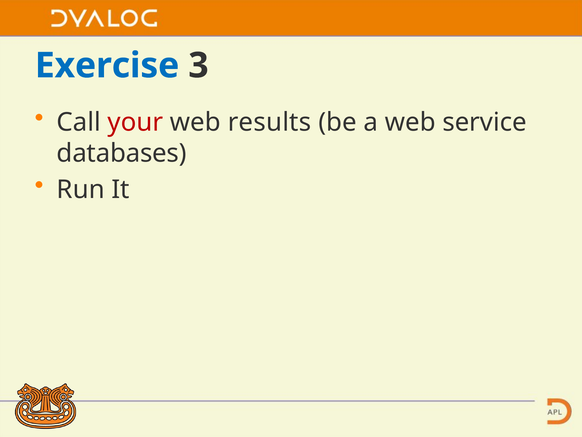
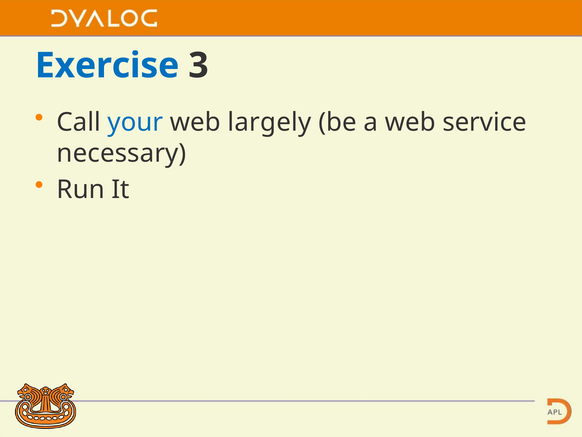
your colour: red -> blue
results: results -> largely
databases: databases -> necessary
